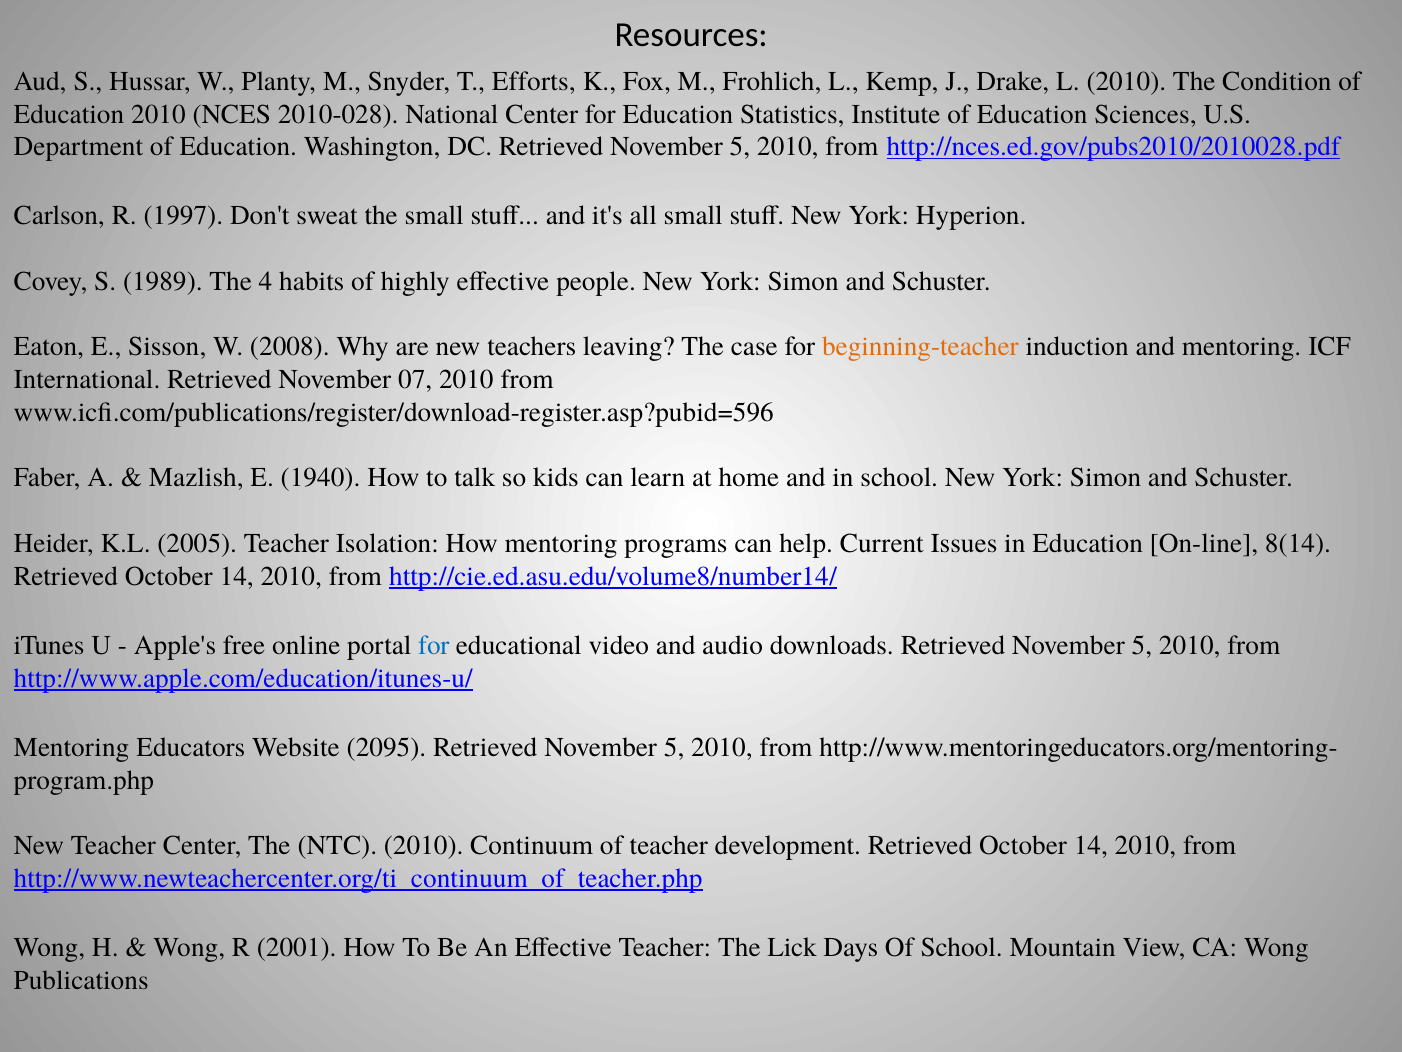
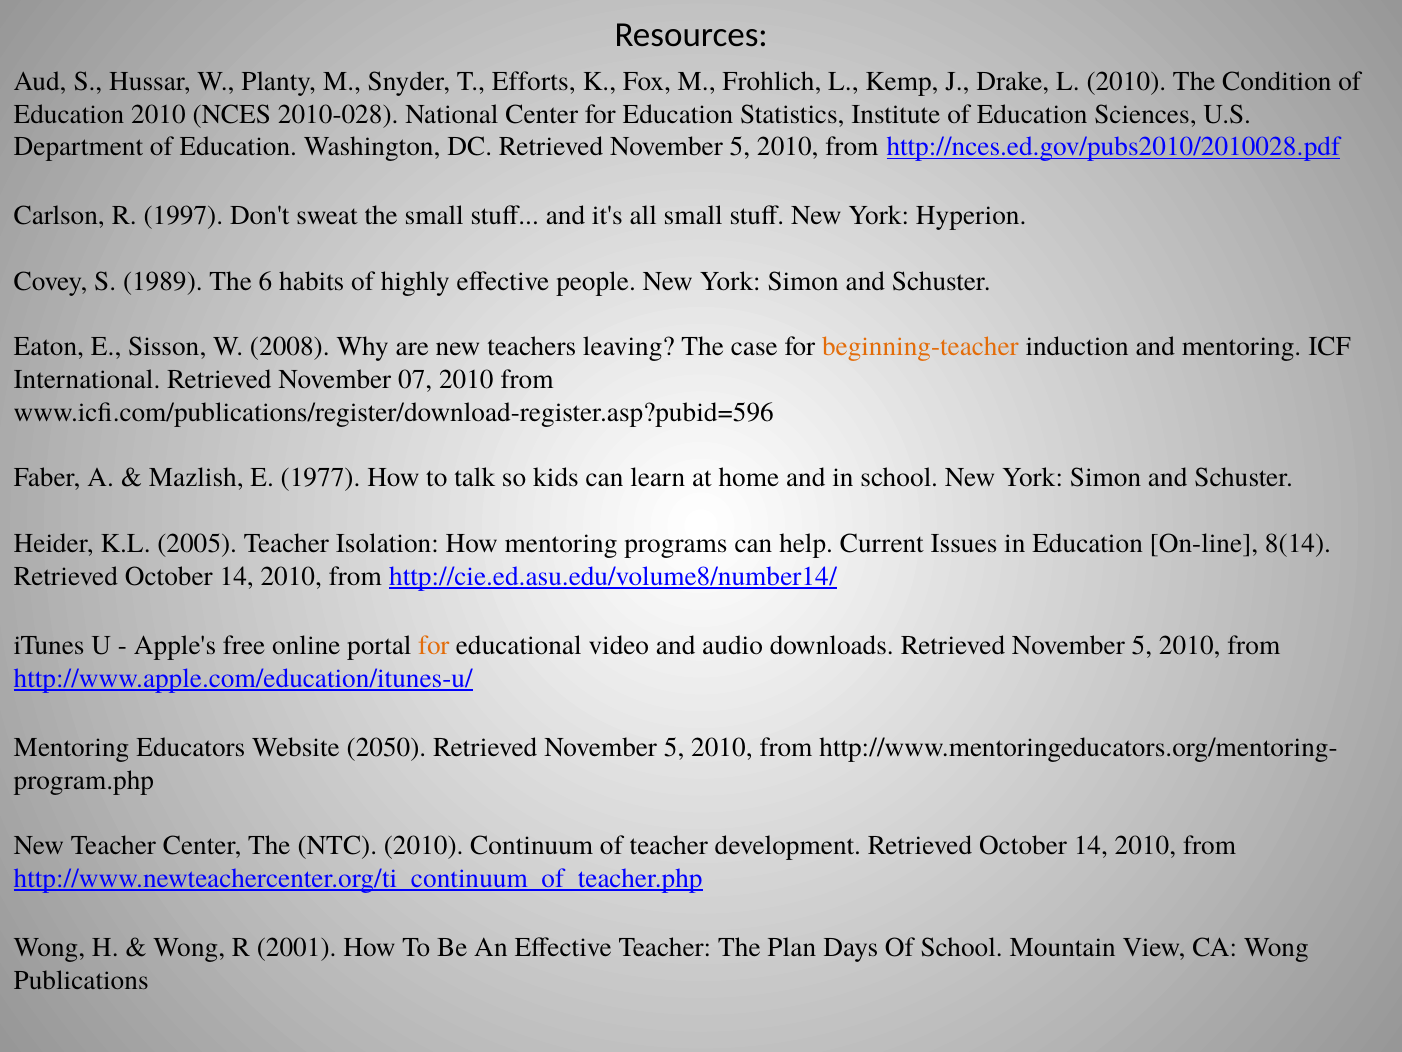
4: 4 -> 6
1940: 1940 -> 1977
for at (434, 645) colour: blue -> orange
2095: 2095 -> 2050
Lick: Lick -> Plan
